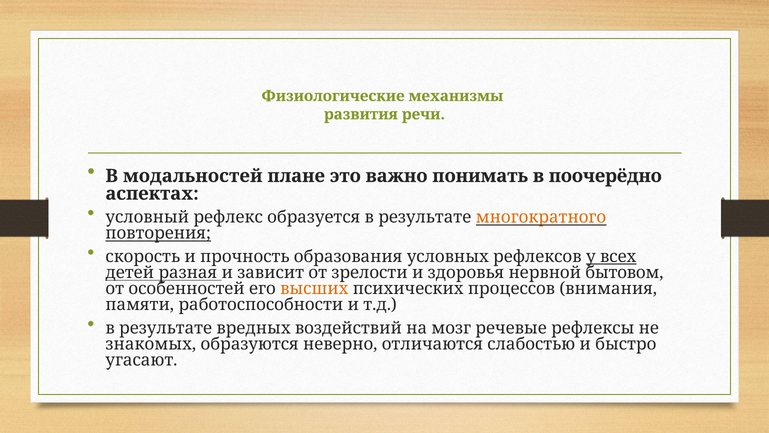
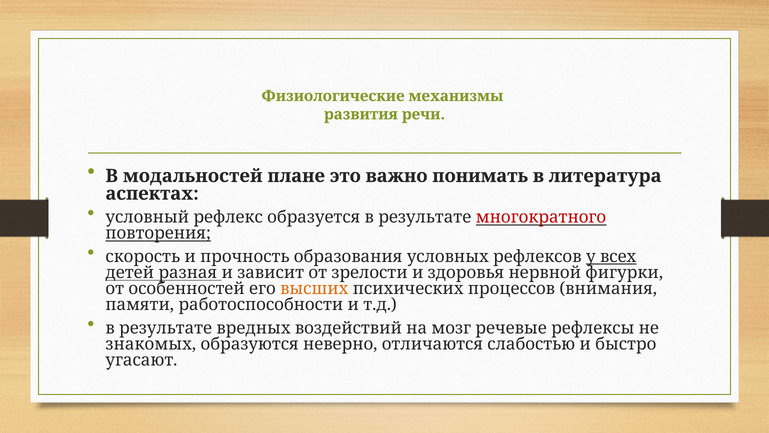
поочерёдно: поочерёдно -> литература
многократного colour: orange -> red
бытовом: бытовом -> фигурки
